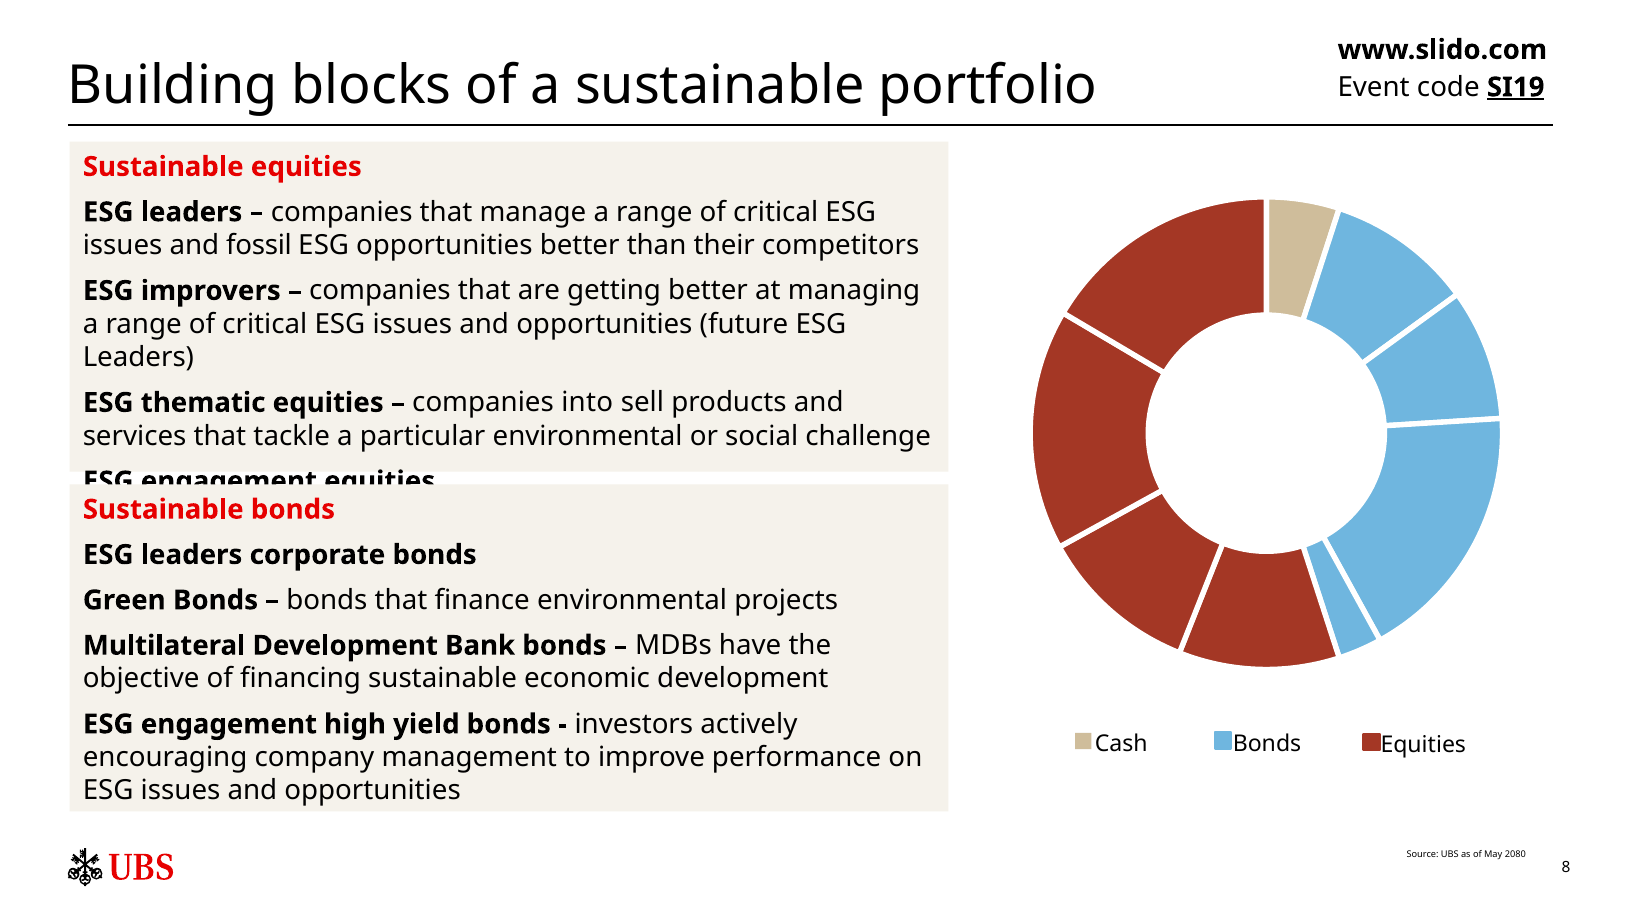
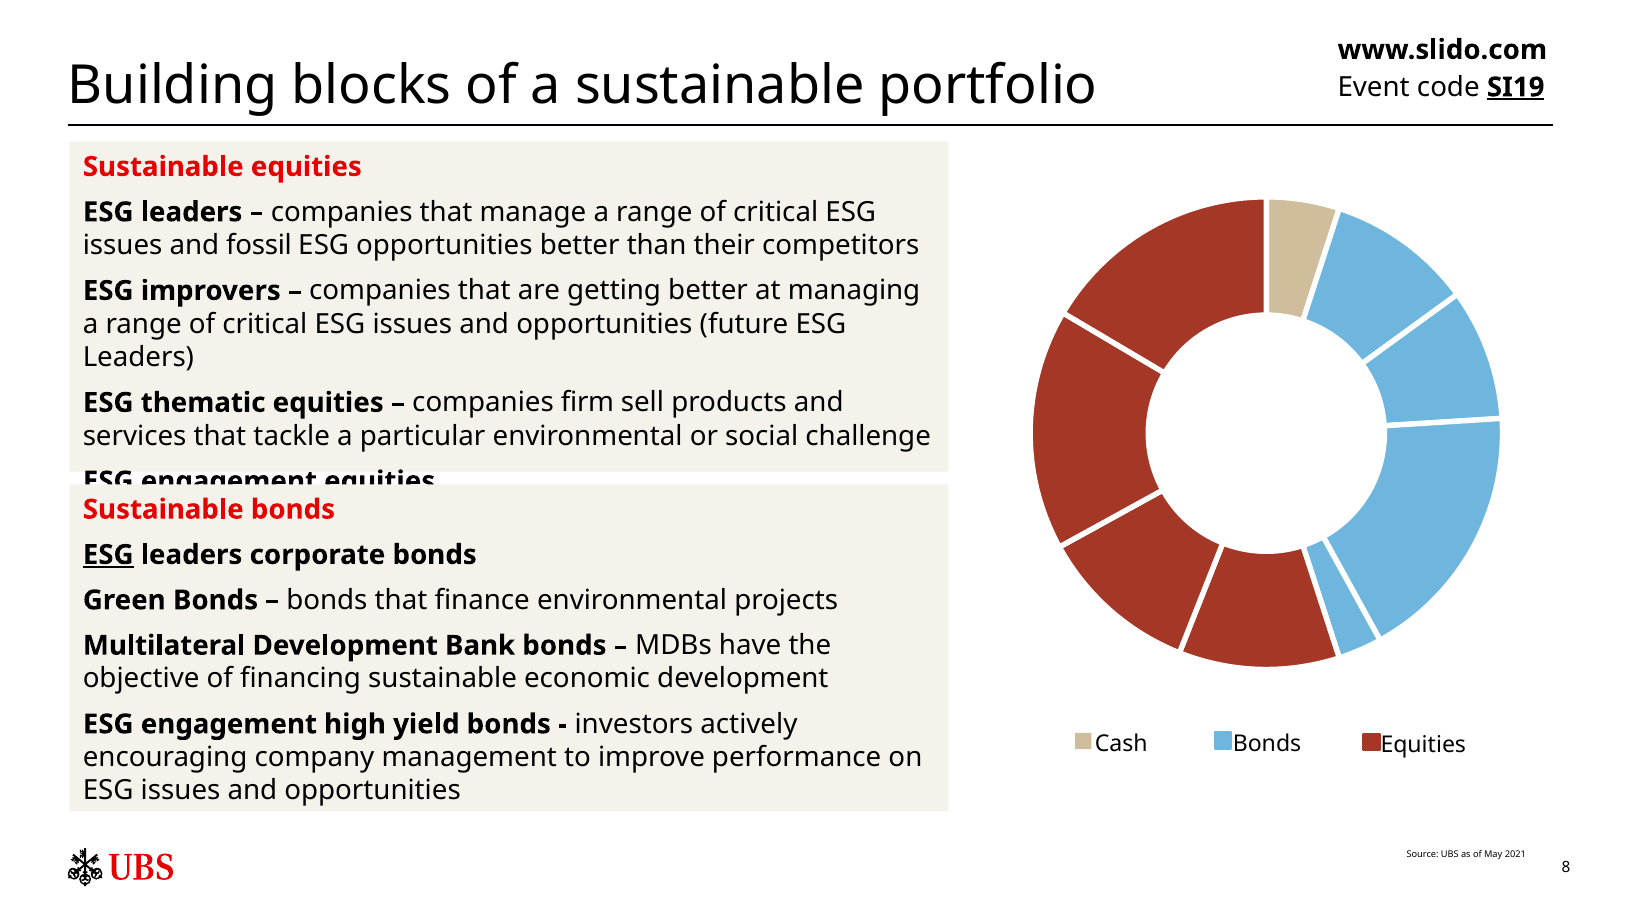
into: into -> firm
ESG at (108, 555) underline: none -> present
2080: 2080 -> 2021
